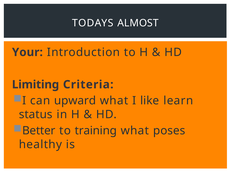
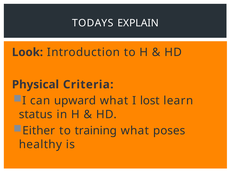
ALMOST: ALMOST -> EXPLAIN
Your: Your -> Look
Limiting: Limiting -> Physical
like: like -> lost
Better: Better -> Either
